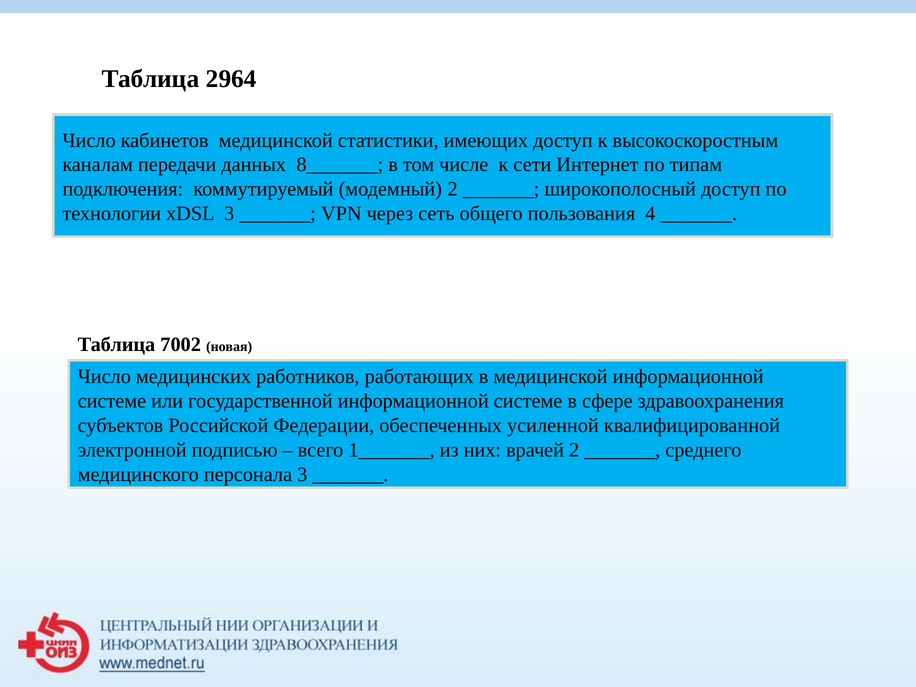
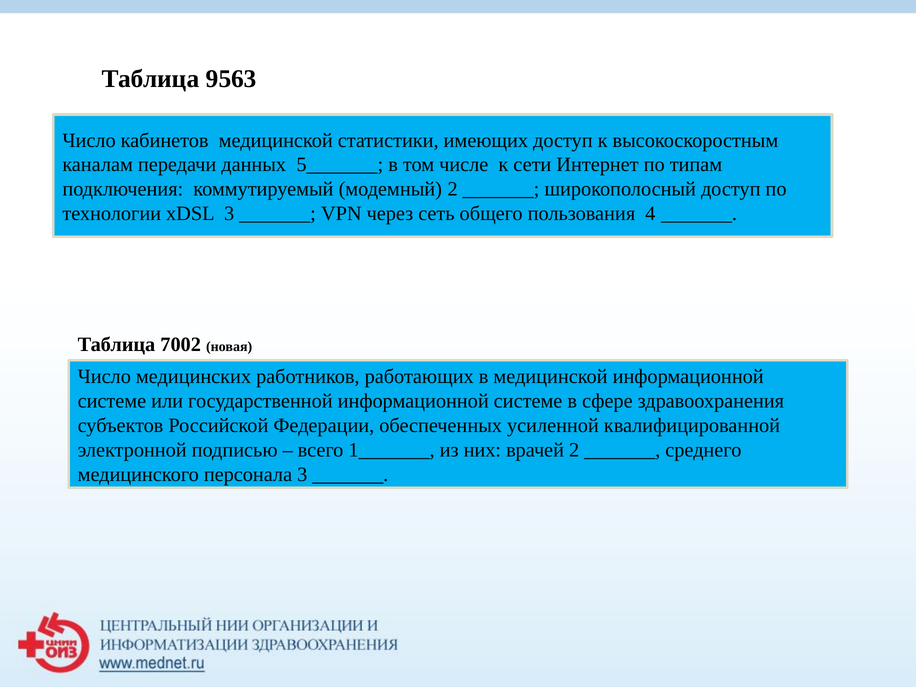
2964: 2964 -> 9563
8_______: 8_______ -> 5_______
